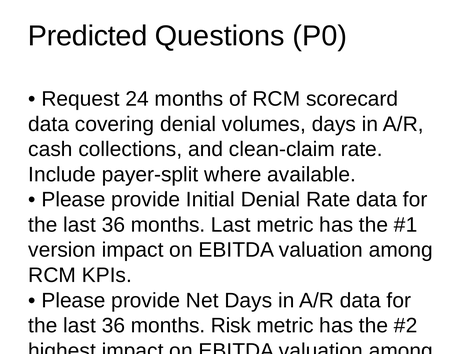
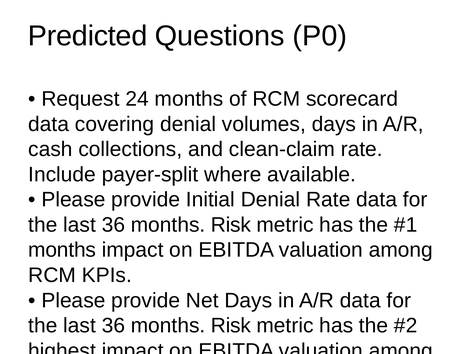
Last at (231, 225): Last -> Risk
version at (62, 250): version -> months
